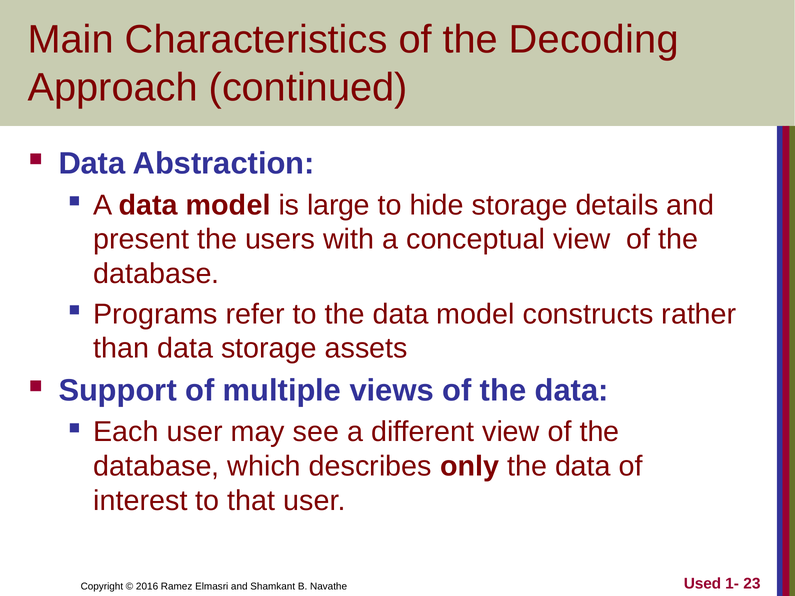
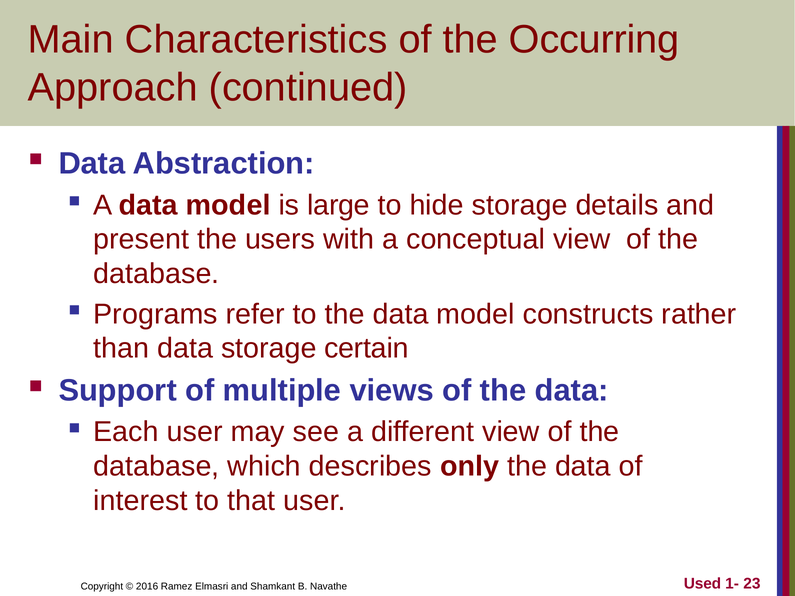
Decoding: Decoding -> Occurring
assets: assets -> certain
